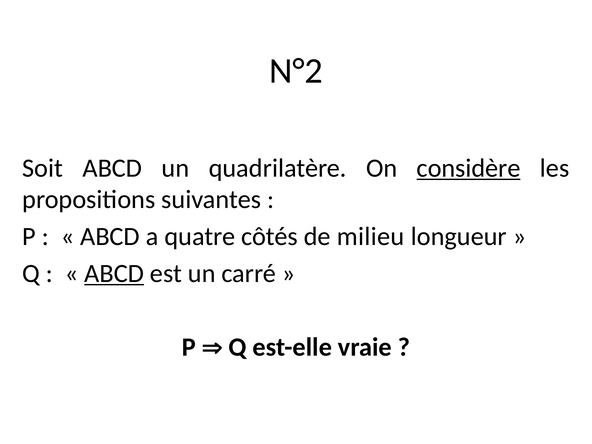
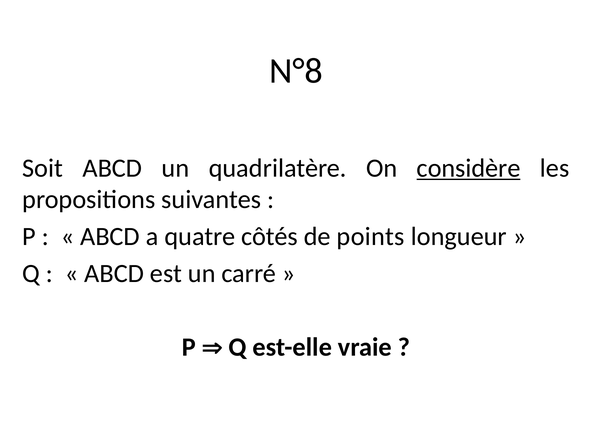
N°2: N°2 -> N°8
milieu: milieu -> points
ABCD at (114, 273) underline: present -> none
